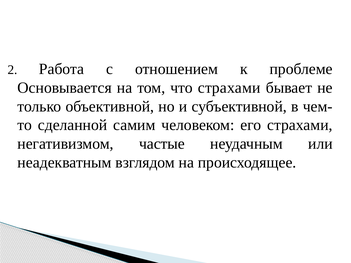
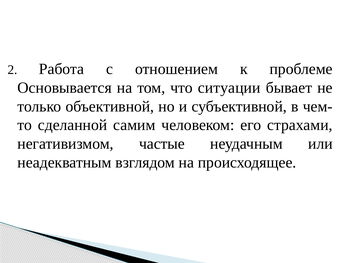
что страхами: страхами -> ситуации
